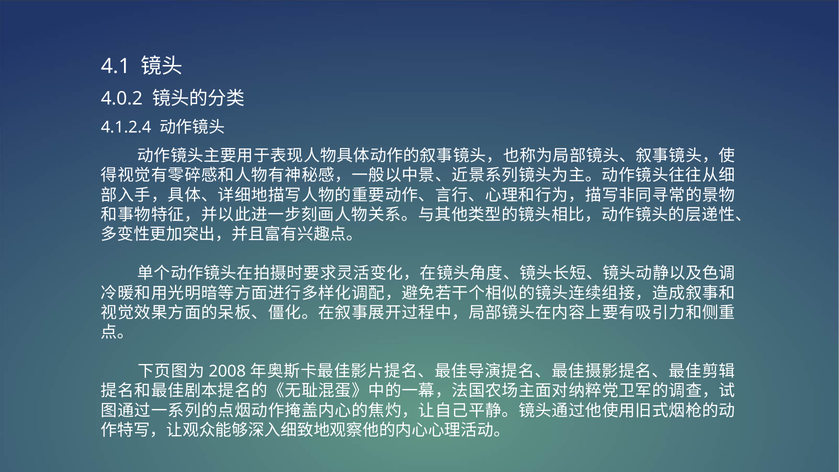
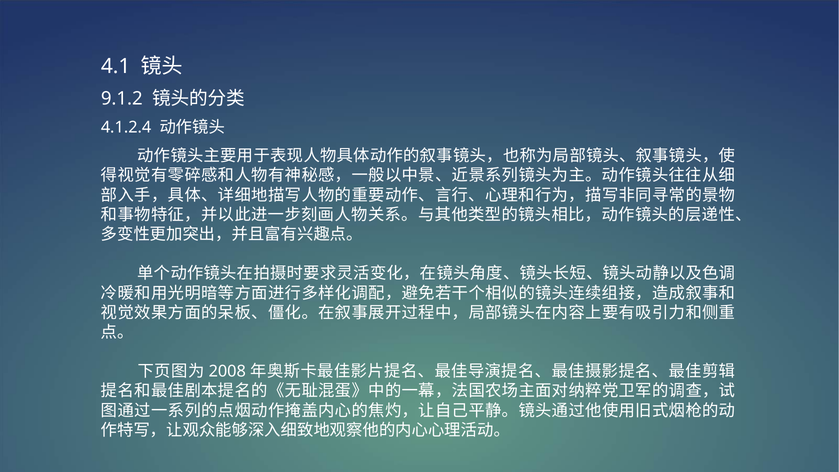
4.0.2: 4.0.2 -> 9.1.2
